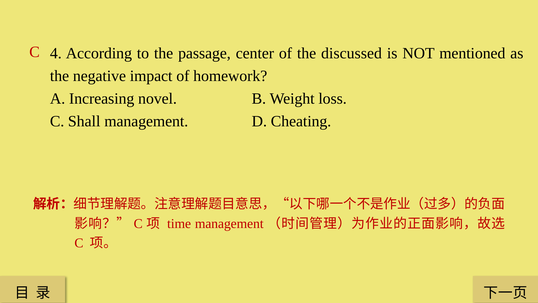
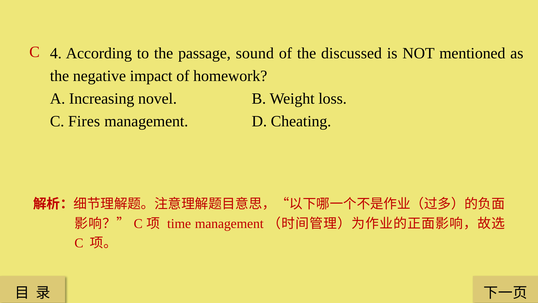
center: center -> sound
Shall: Shall -> Fires
